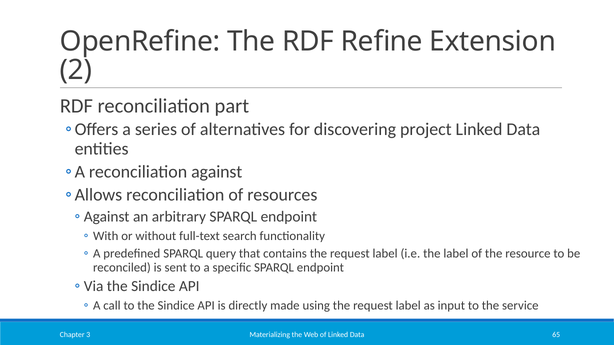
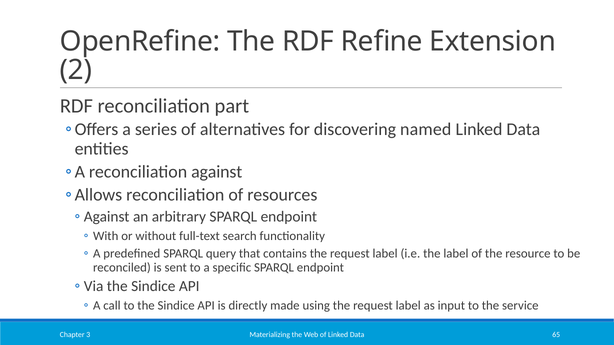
project: project -> named
